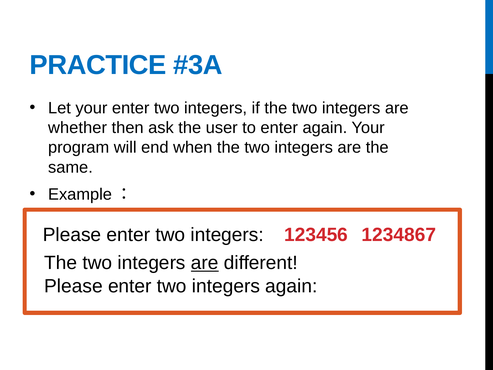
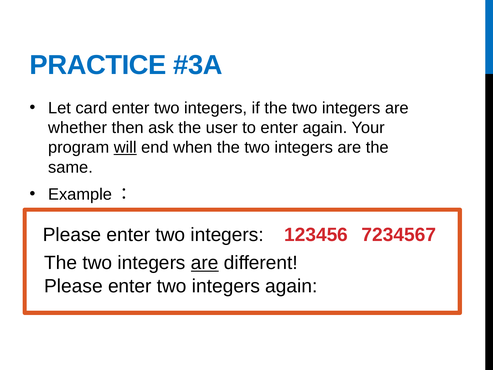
Let your: your -> card
will underline: none -> present
1234867: 1234867 -> 7234567
